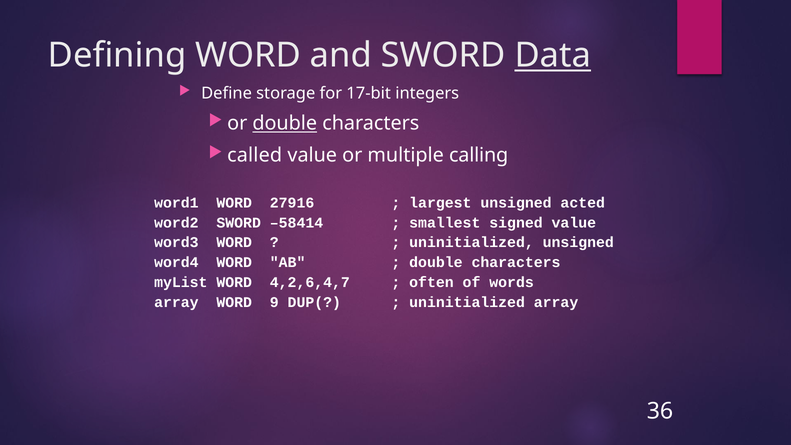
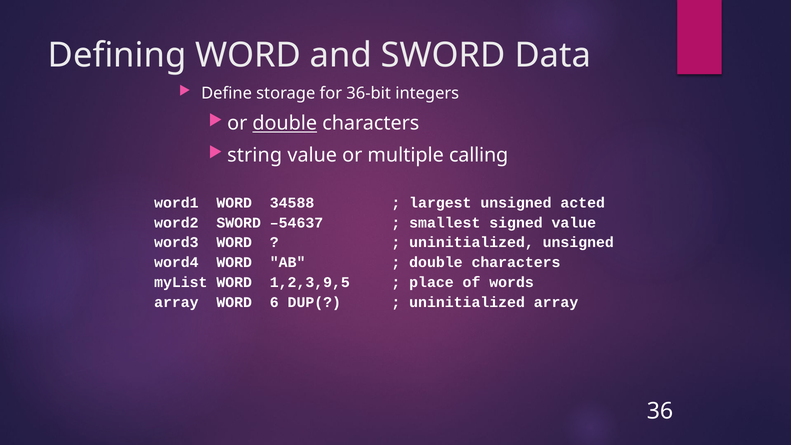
Data underline: present -> none
17-bit: 17-bit -> 36-bit
called: called -> string
27916: 27916 -> 34588
–58414: –58414 -> –54637
4,2,6,4,7: 4,2,6,4,7 -> 1,2,3,9,5
often: often -> place
9: 9 -> 6
